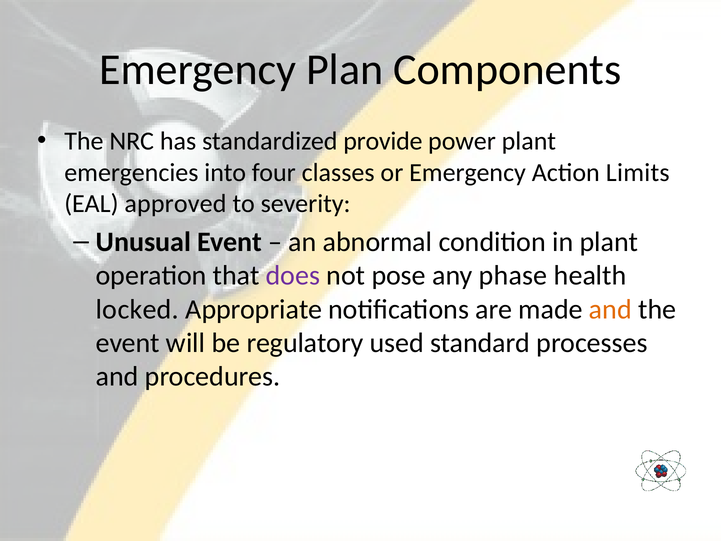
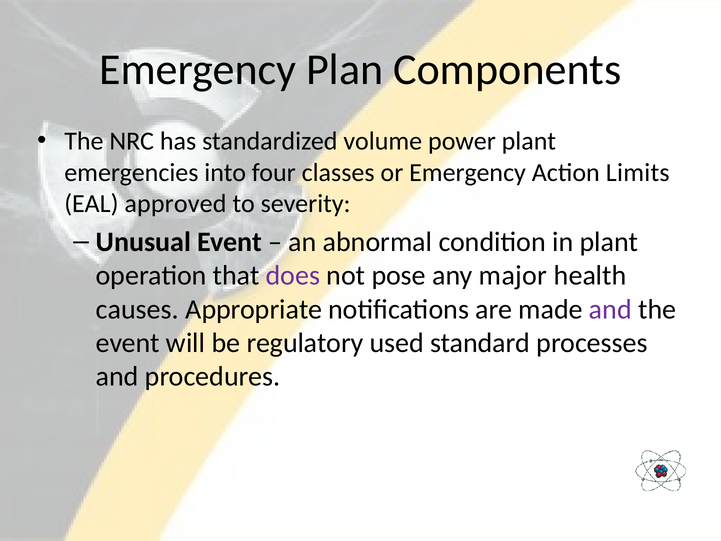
provide: provide -> volume
phase: phase -> major
locked: locked -> causes
and at (610, 309) colour: orange -> purple
